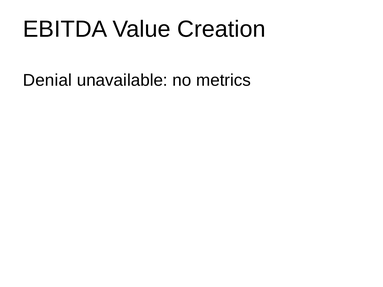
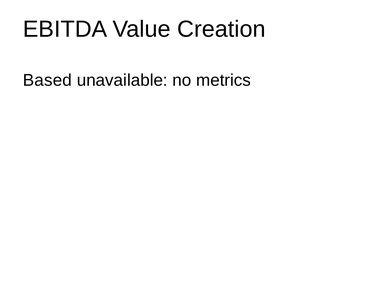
Denial: Denial -> Based
